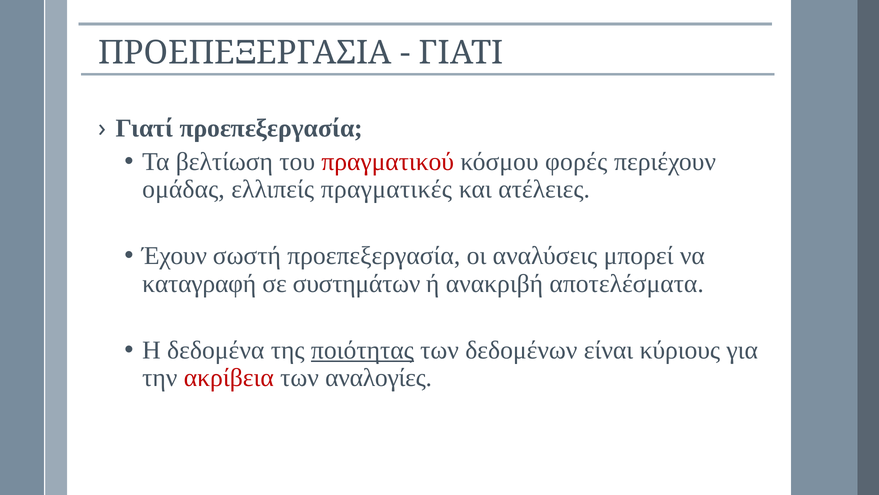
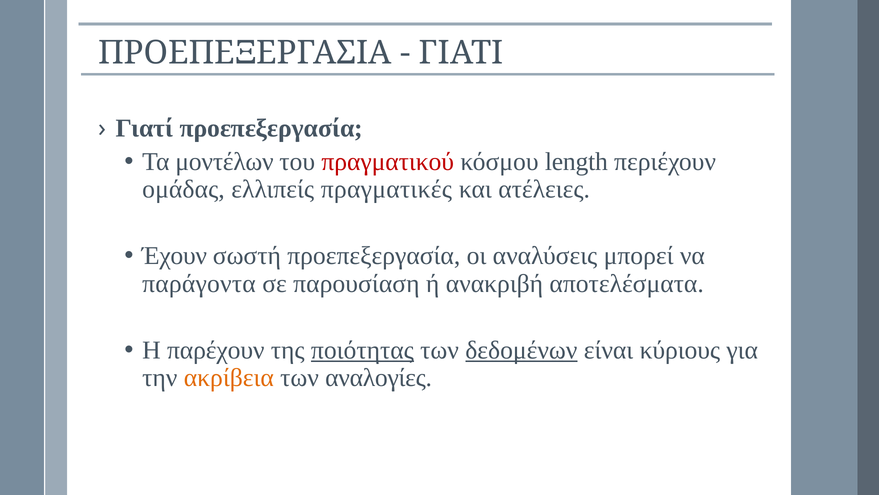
βελτίωση: βελτίωση -> μοντέλων
φορές: φορές -> length
καταγραφή: καταγραφή -> παράγοντα
συστημάτων: συστημάτων -> παρουσίαση
δεδομένα: δεδομένα -> παρέχουν
δεδομένων underline: none -> present
ακρίβεια colour: red -> orange
